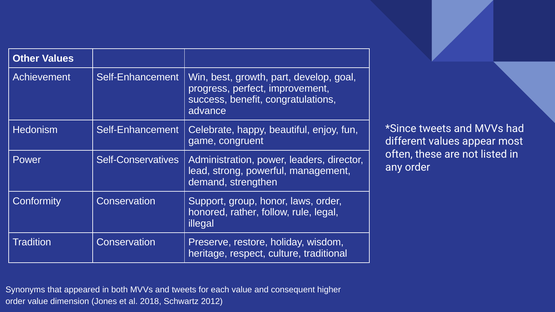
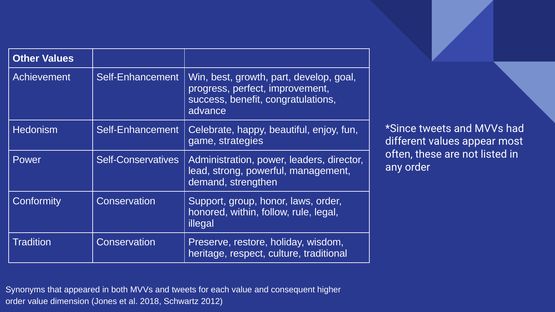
congruent: congruent -> strategies
rather: rather -> within
